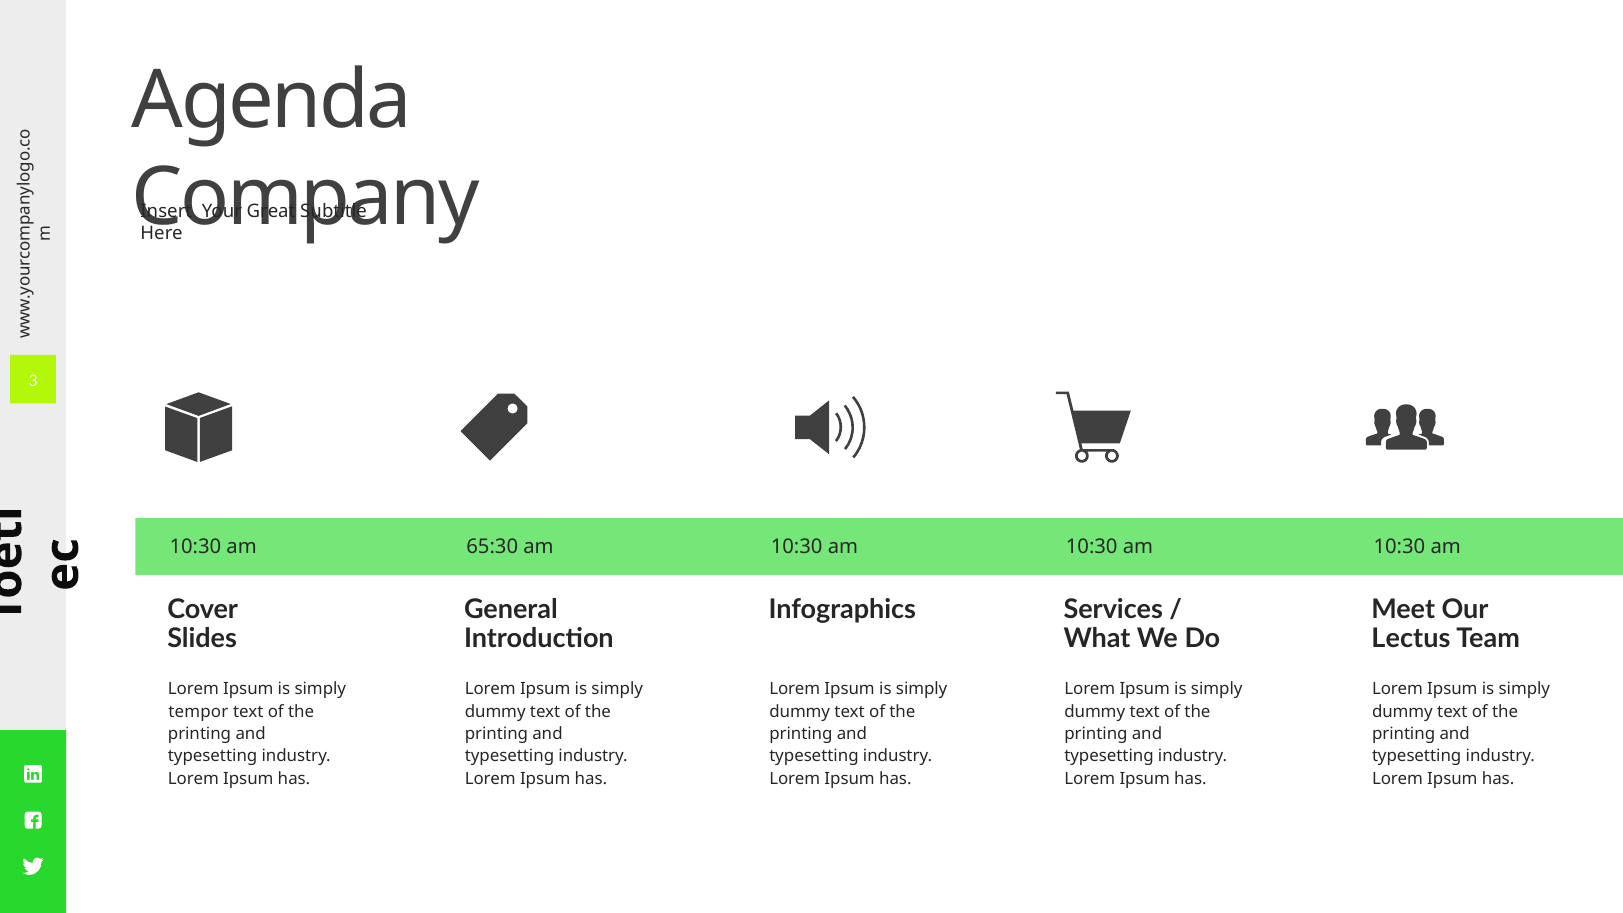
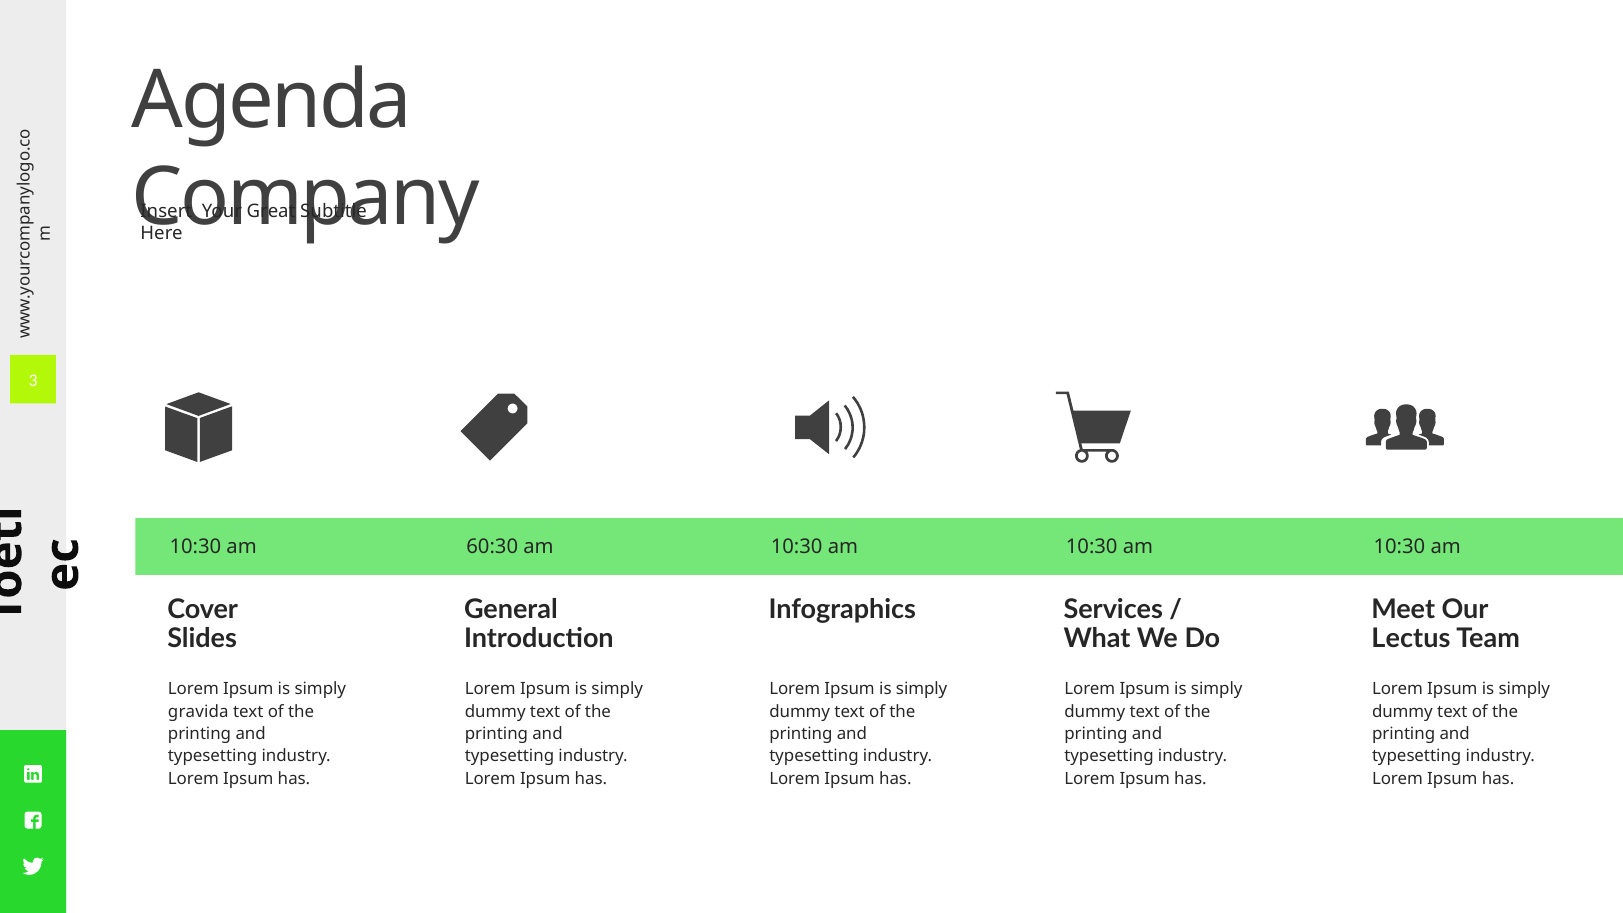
65:30: 65:30 -> 60:30
tempor: tempor -> gravida
